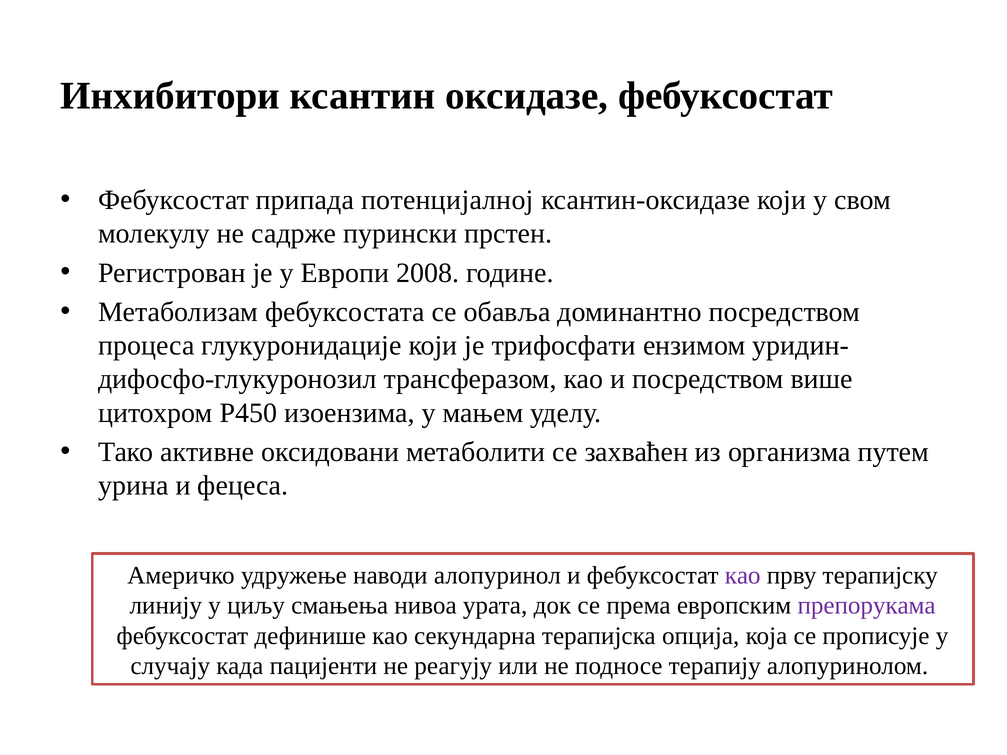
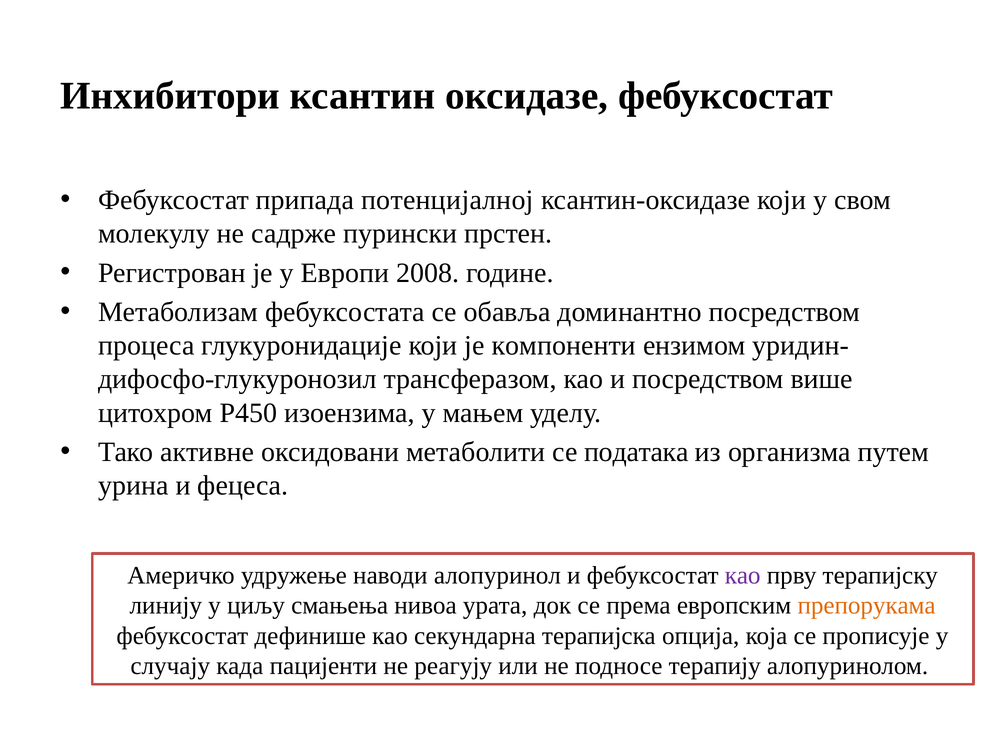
трифосфати: трифосфати -> компоненти
захваћен: захваћен -> података
препорукама colour: purple -> orange
